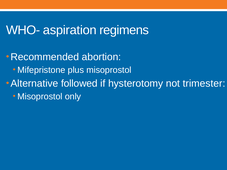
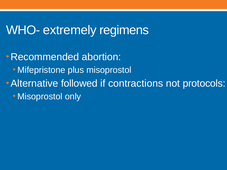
aspiration: aspiration -> extremely
hysterotomy: hysterotomy -> contractions
trimester: trimester -> protocols
